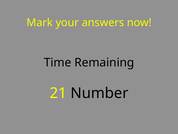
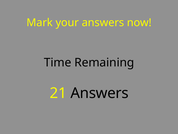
21 Number: Number -> Answers
